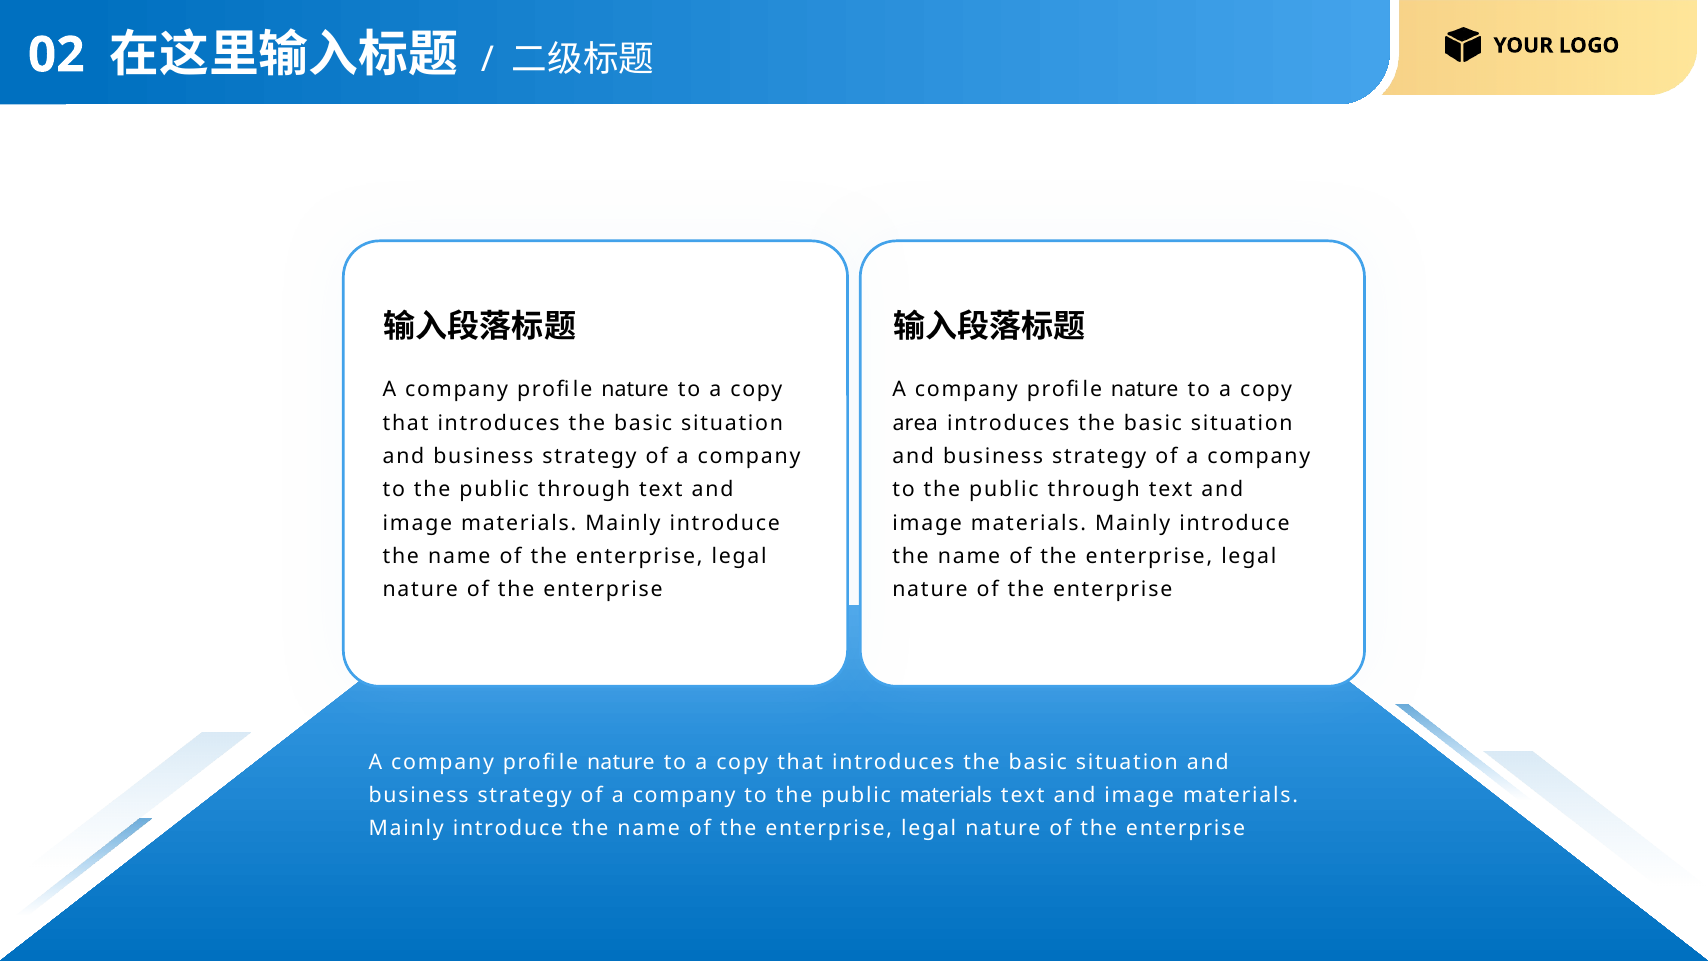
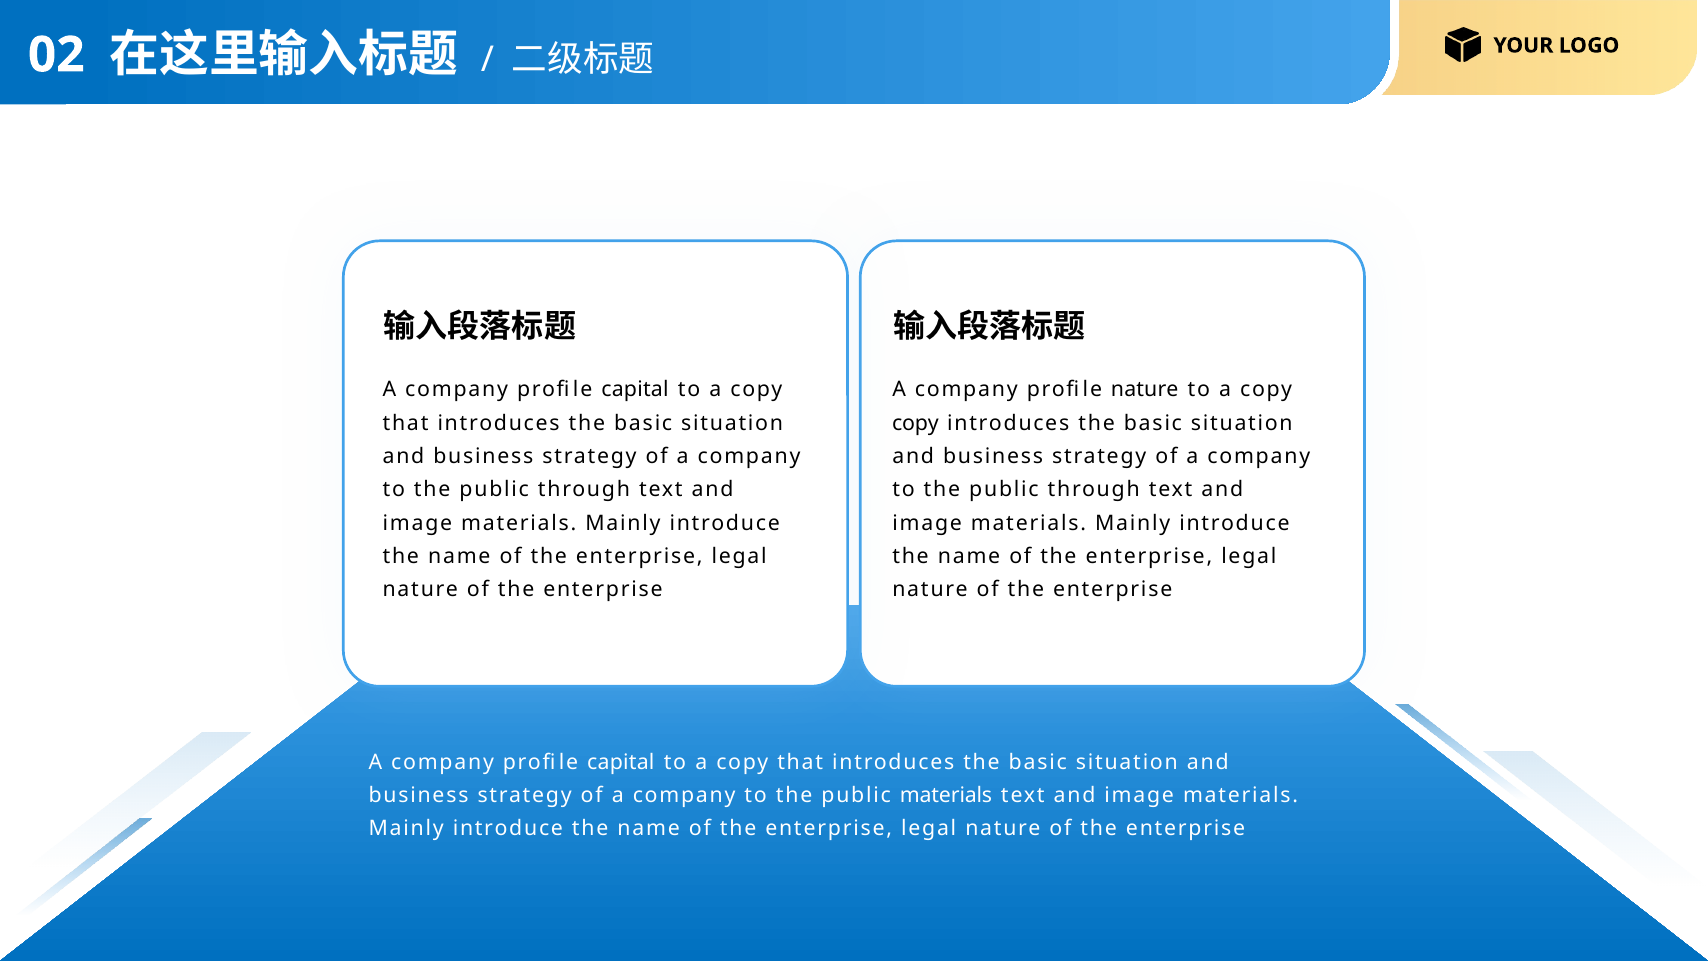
nature at (635, 390): nature -> capital
area at (915, 423): area -> copy
nature at (621, 762): nature -> capital
